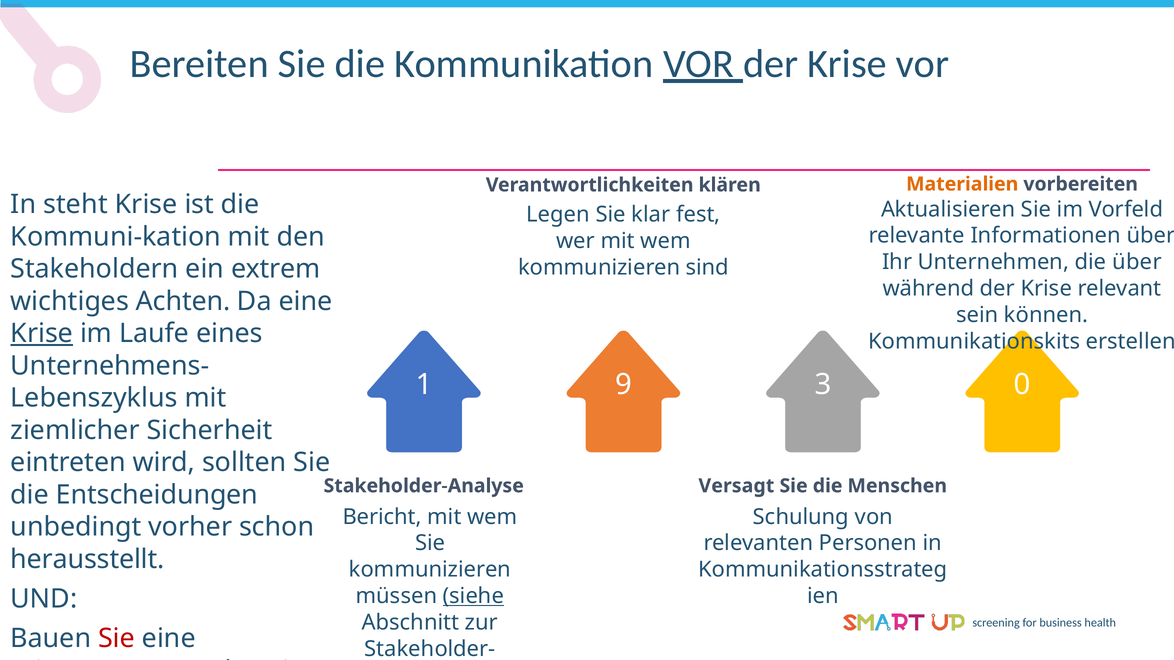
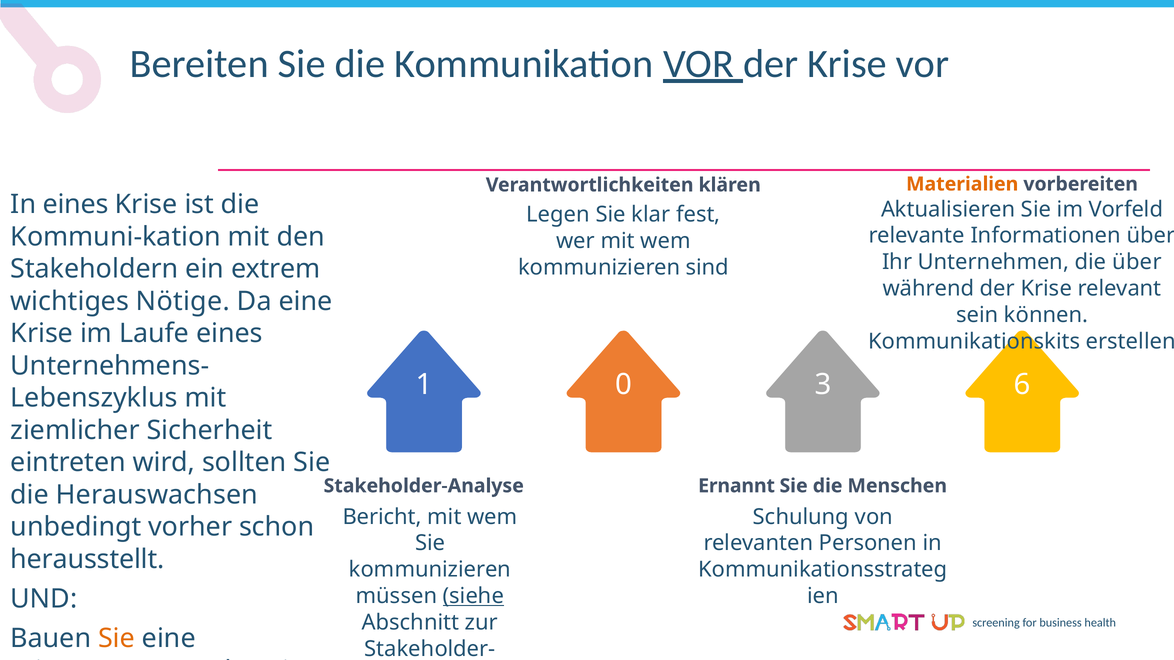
In steht: steht -> eines
Achten: Achten -> Nötige
Krise at (42, 334) underline: present -> none
9: 9 -> 0
0: 0 -> 6
Versagt: Versagt -> Ernannt
Entscheidungen: Entscheidungen -> Herauswachsen
Sie at (117, 639) colour: red -> orange
